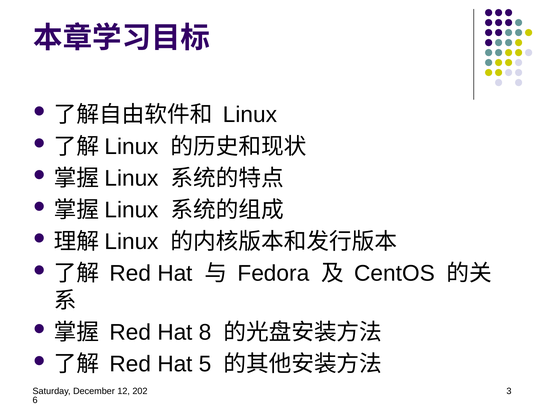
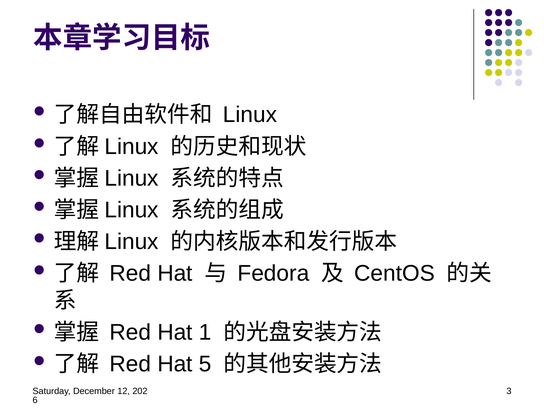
8: 8 -> 1
